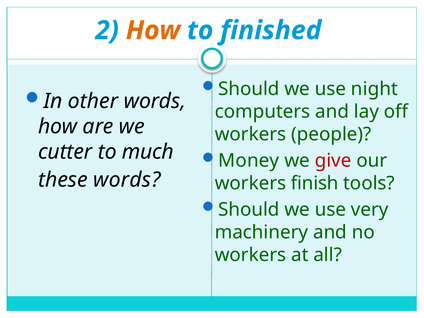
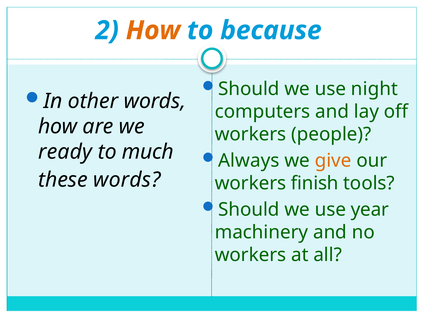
finished: finished -> because
cutter: cutter -> ready
Money: Money -> Always
give colour: red -> orange
very: very -> year
